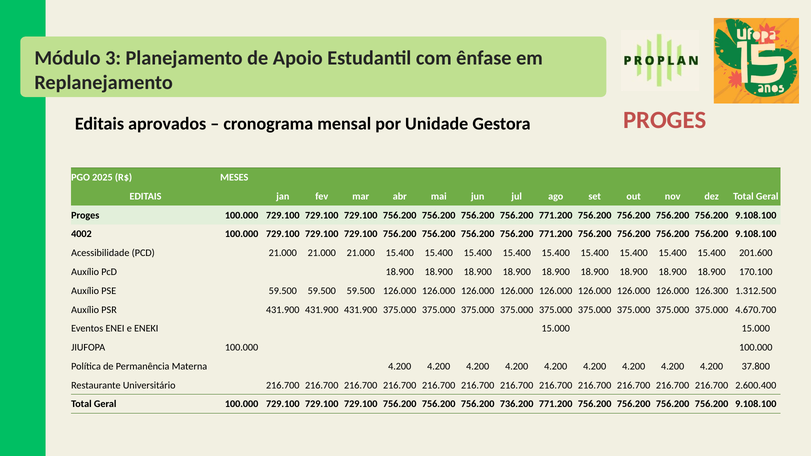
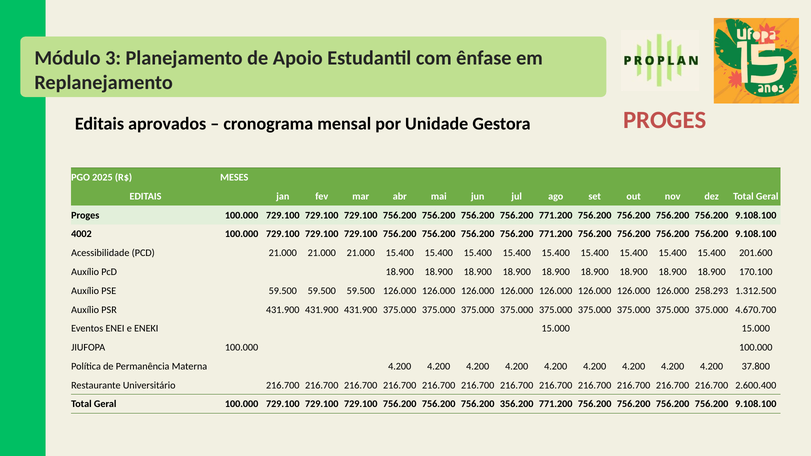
126.300: 126.300 -> 258.293
736.200: 736.200 -> 356.200
